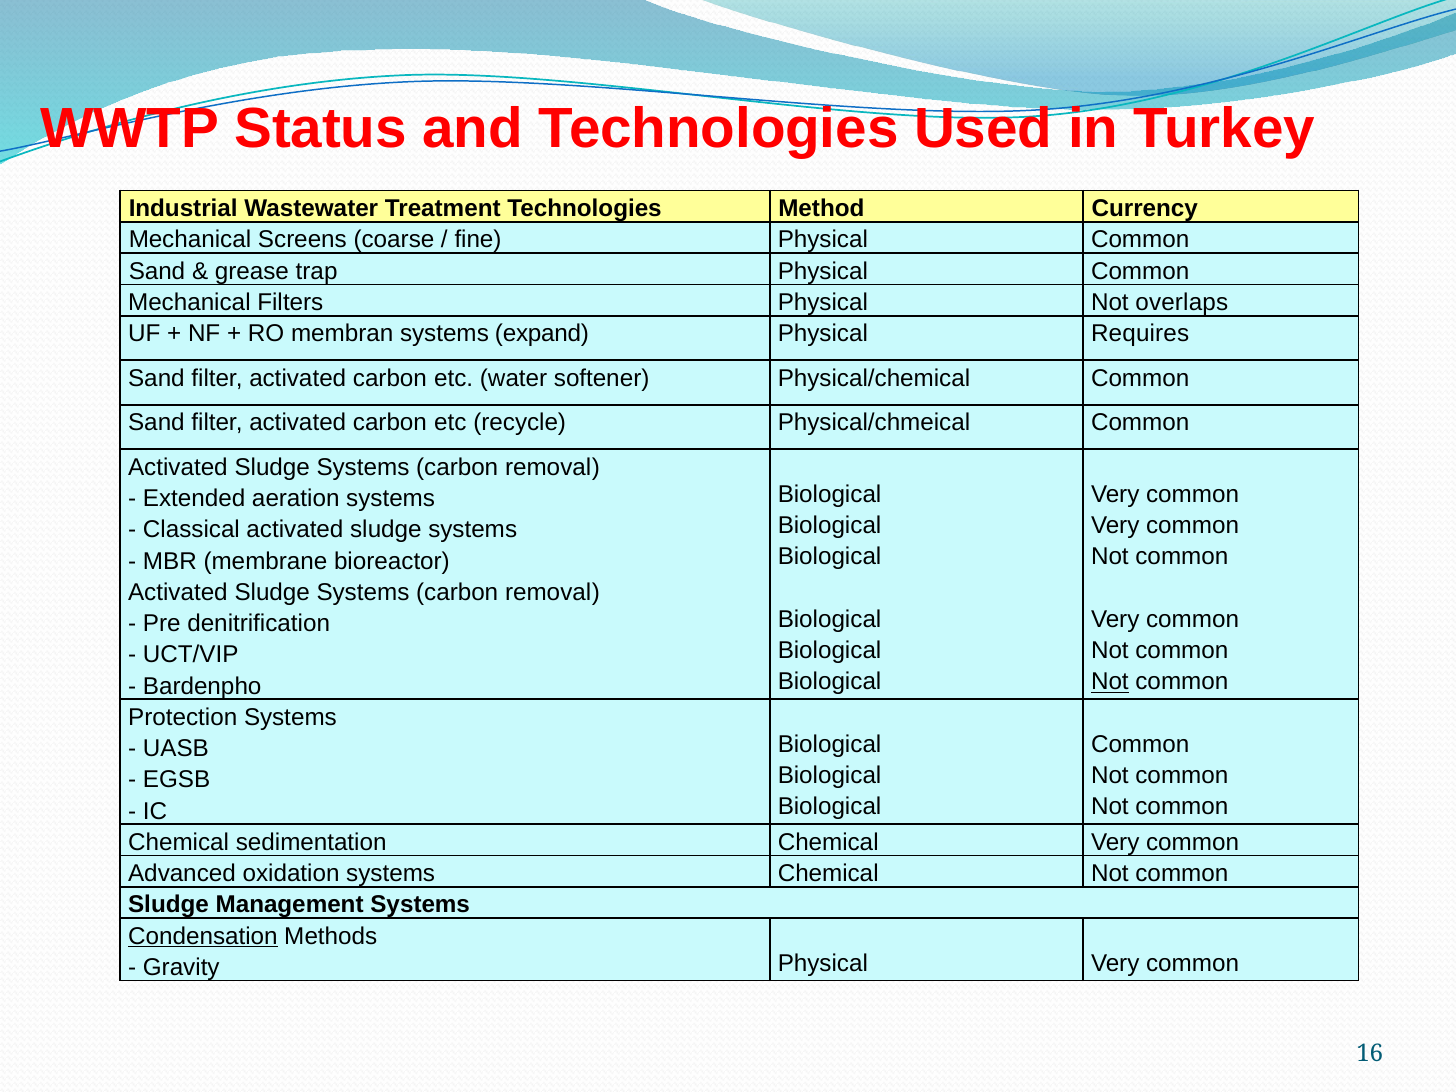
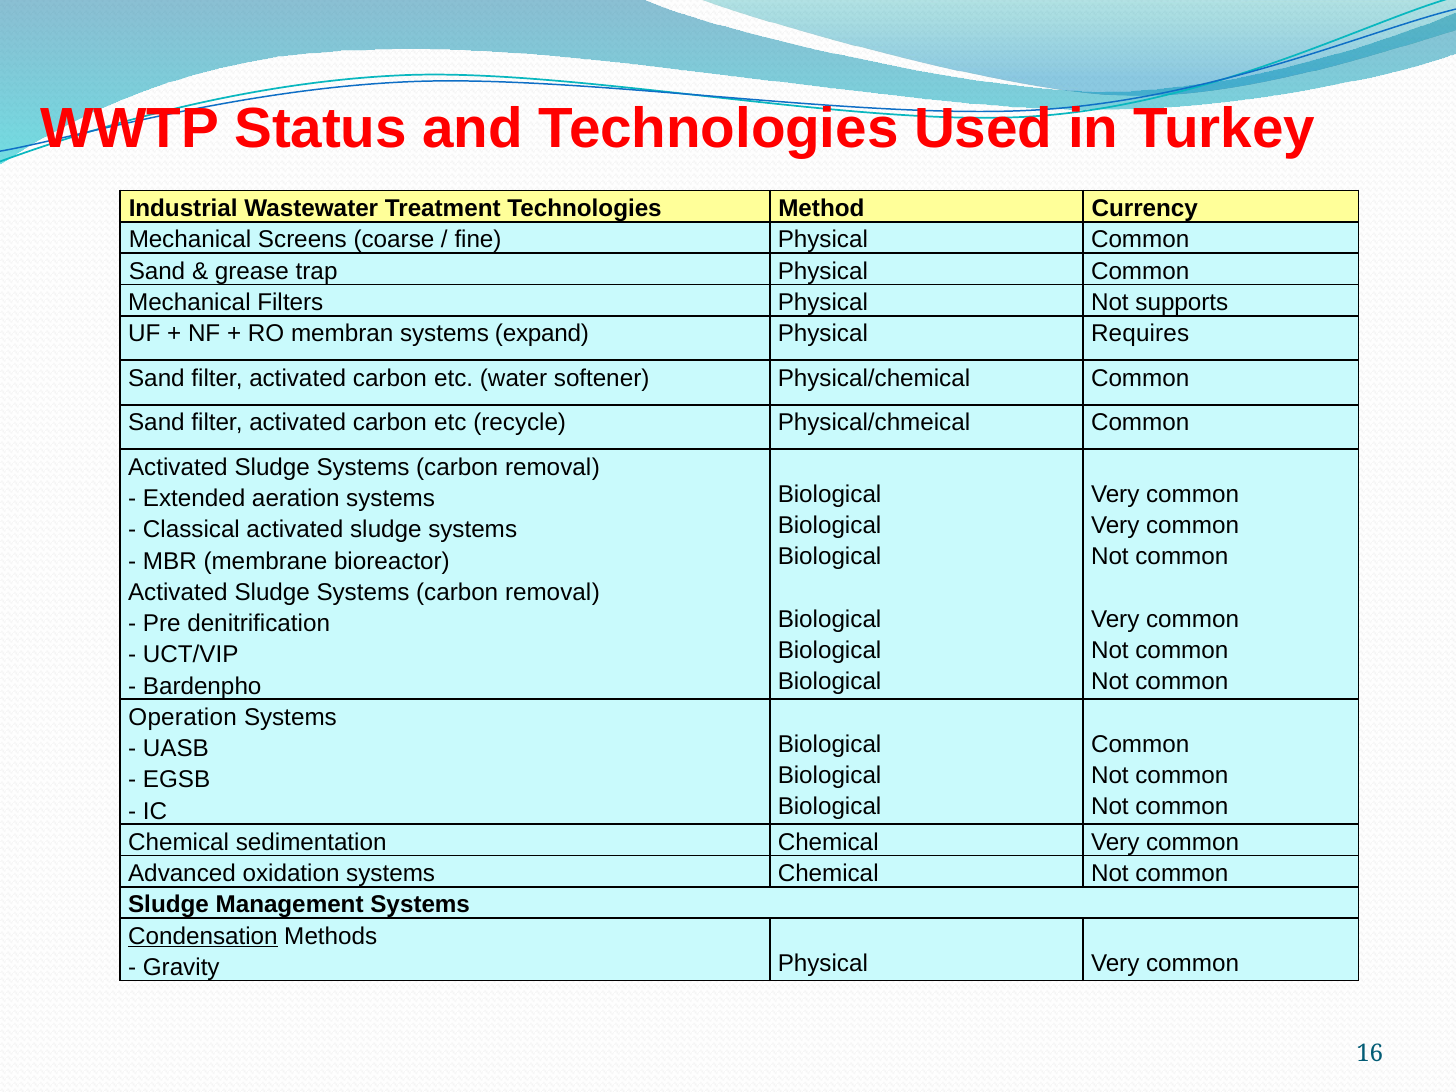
overlaps: overlaps -> supports
Not at (1110, 682) underline: present -> none
Protection: Protection -> Operation
